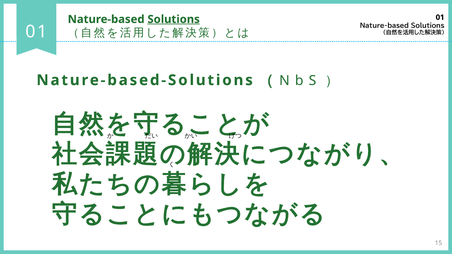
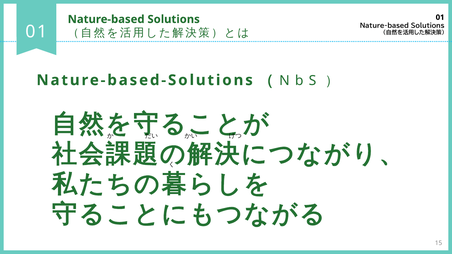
Solutions at (174, 19) underline: present -> none
